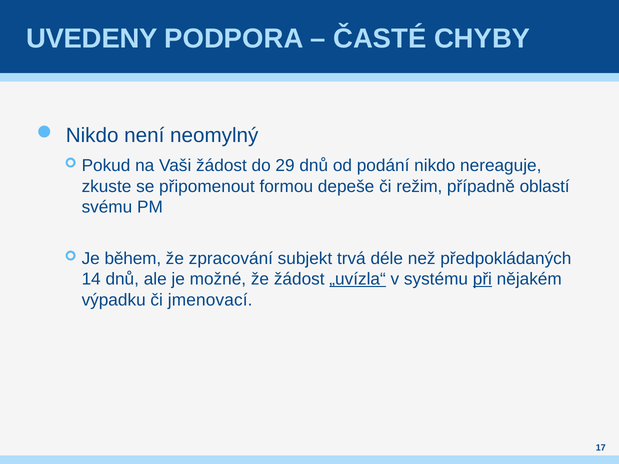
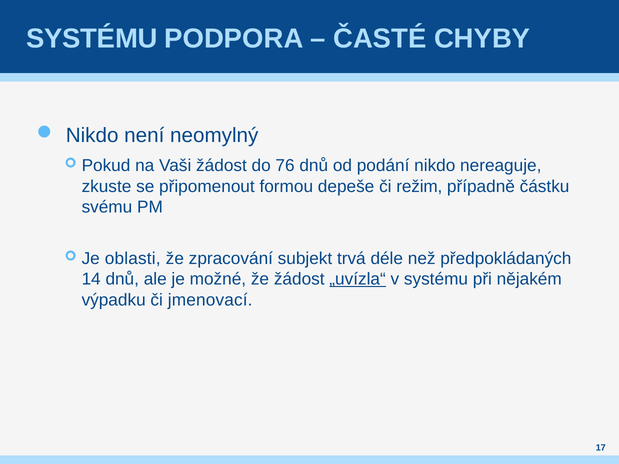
UVEDENY at (92, 38): UVEDENY -> SYSTÉMU
29: 29 -> 76
oblastí: oblastí -> částku
během: během -> oblasti
při underline: present -> none
